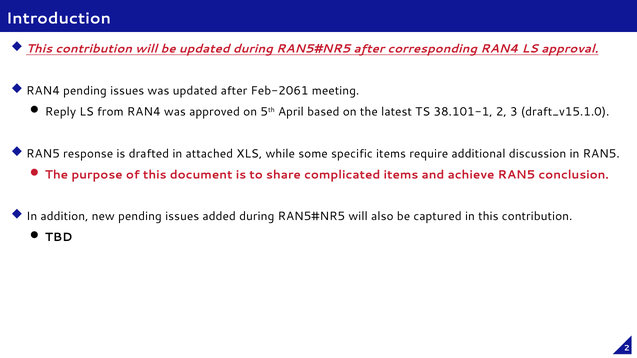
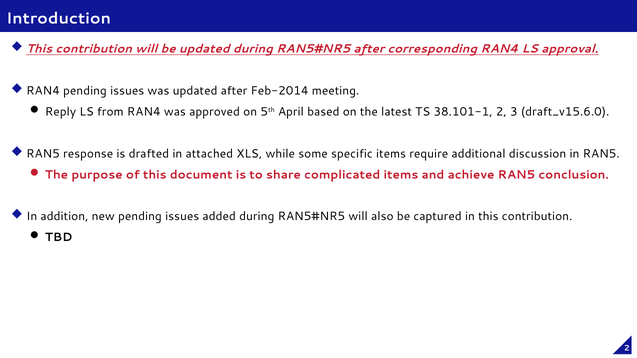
Feb-2061: Feb-2061 -> Feb-2014
draft_v15.1.0: draft_v15.1.0 -> draft_v15.6.0
